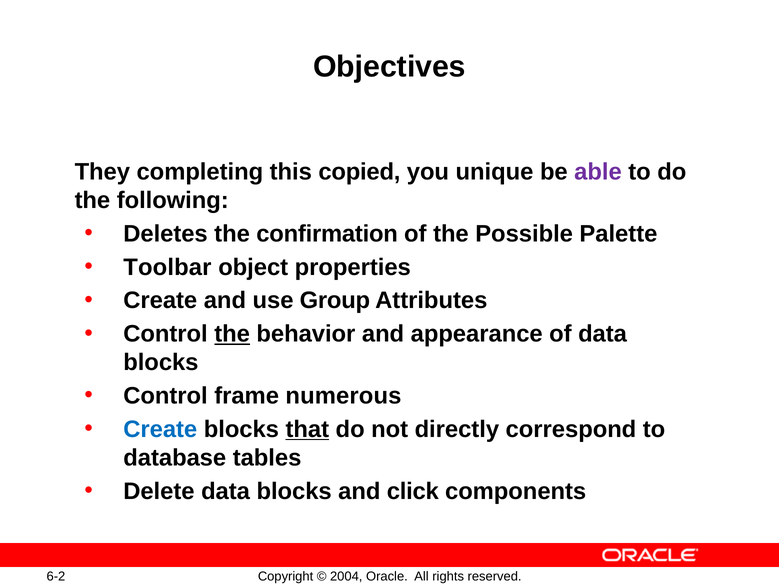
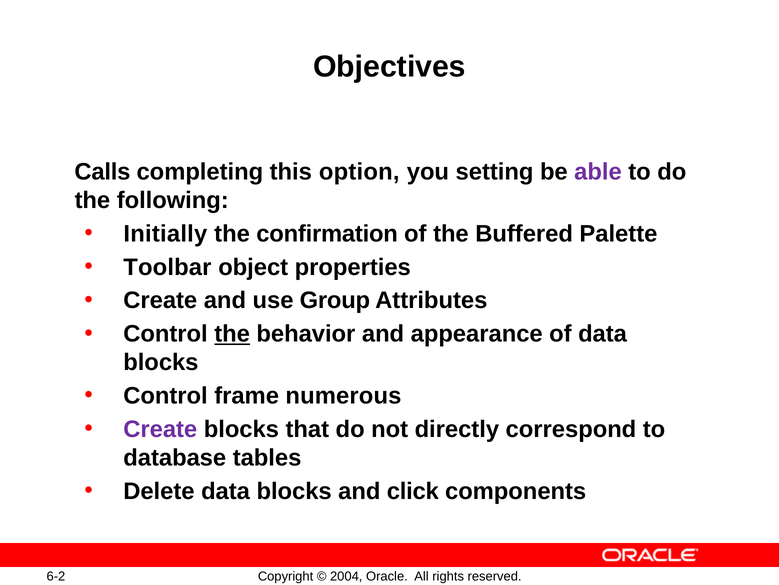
They: They -> Calls
copied: copied -> option
unique: unique -> setting
Deletes: Deletes -> Initially
Possible: Possible -> Buffered
Create at (160, 429) colour: blue -> purple
that underline: present -> none
